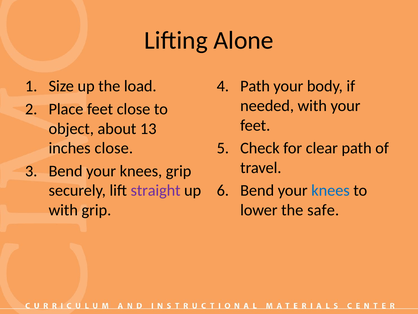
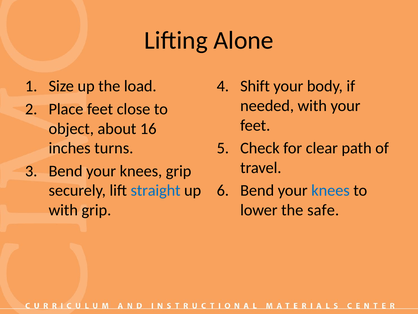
Path at (255, 86): Path -> Shift
13: 13 -> 16
inches close: close -> turns
straight colour: purple -> blue
